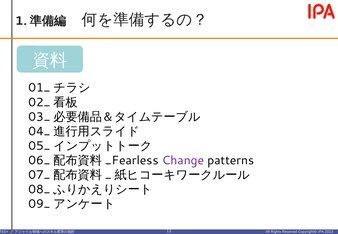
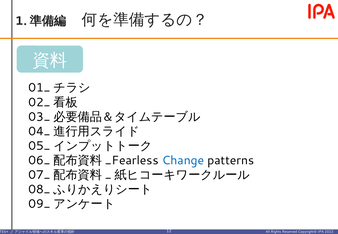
Change colour: purple -> blue
